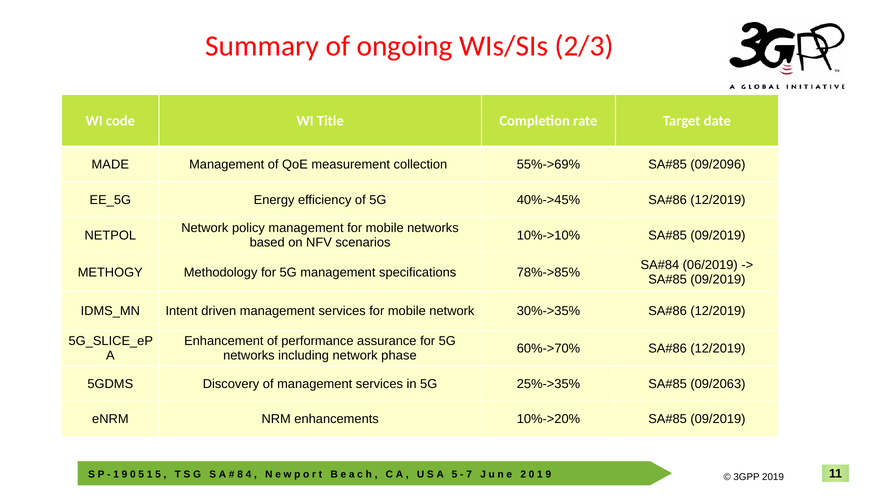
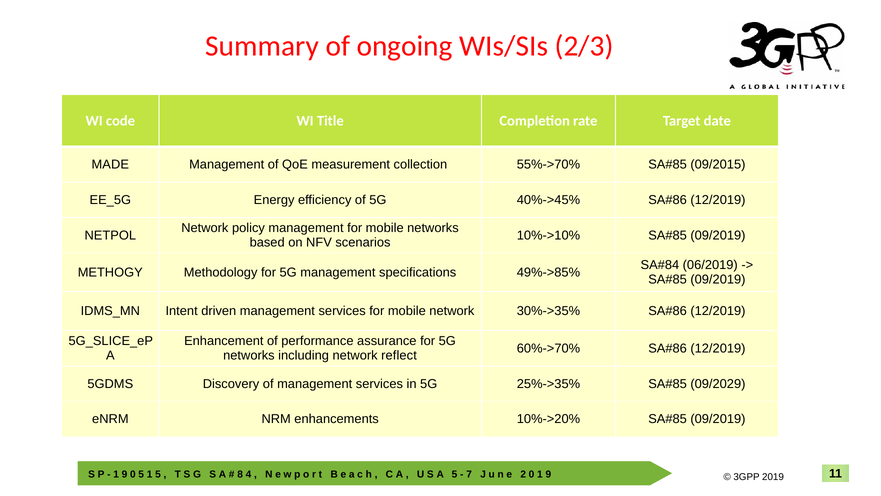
55%->69%: 55%->69% -> 55%->70%
09/2096: 09/2096 -> 09/2015
78%->85%: 78%->85% -> 49%->85%
phase: phase -> reflect
09/2063: 09/2063 -> 09/2029
